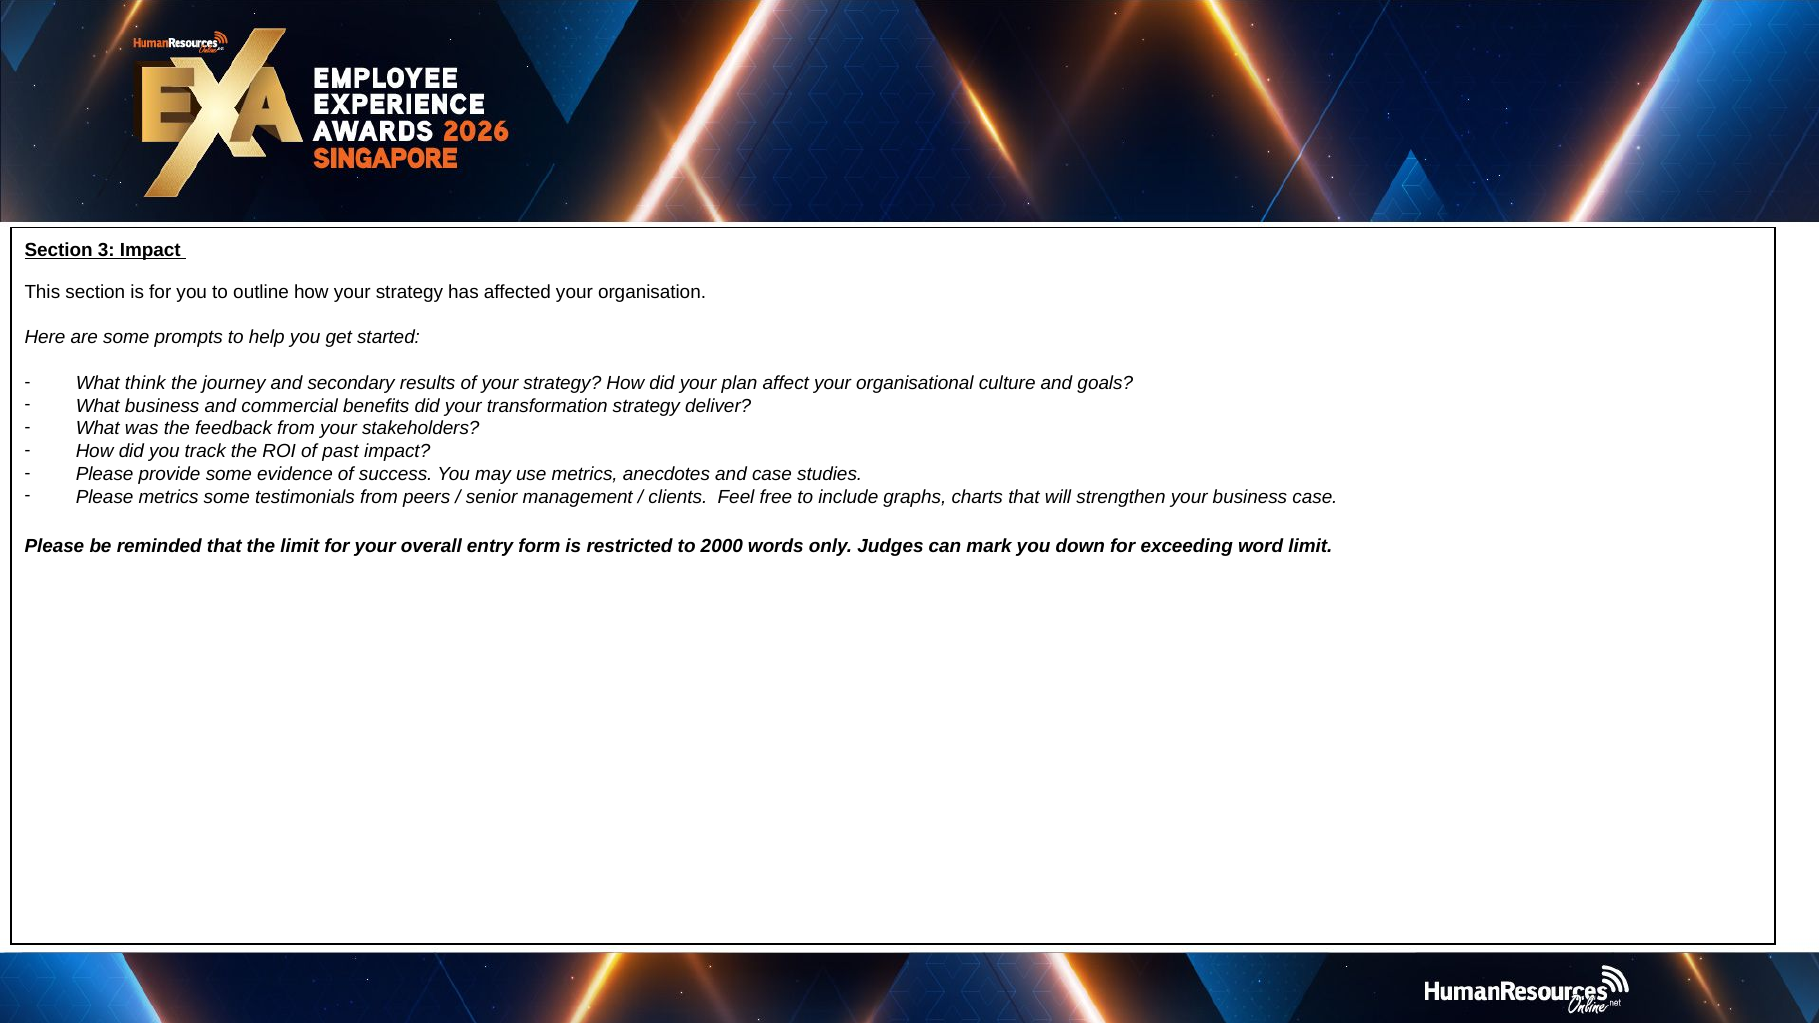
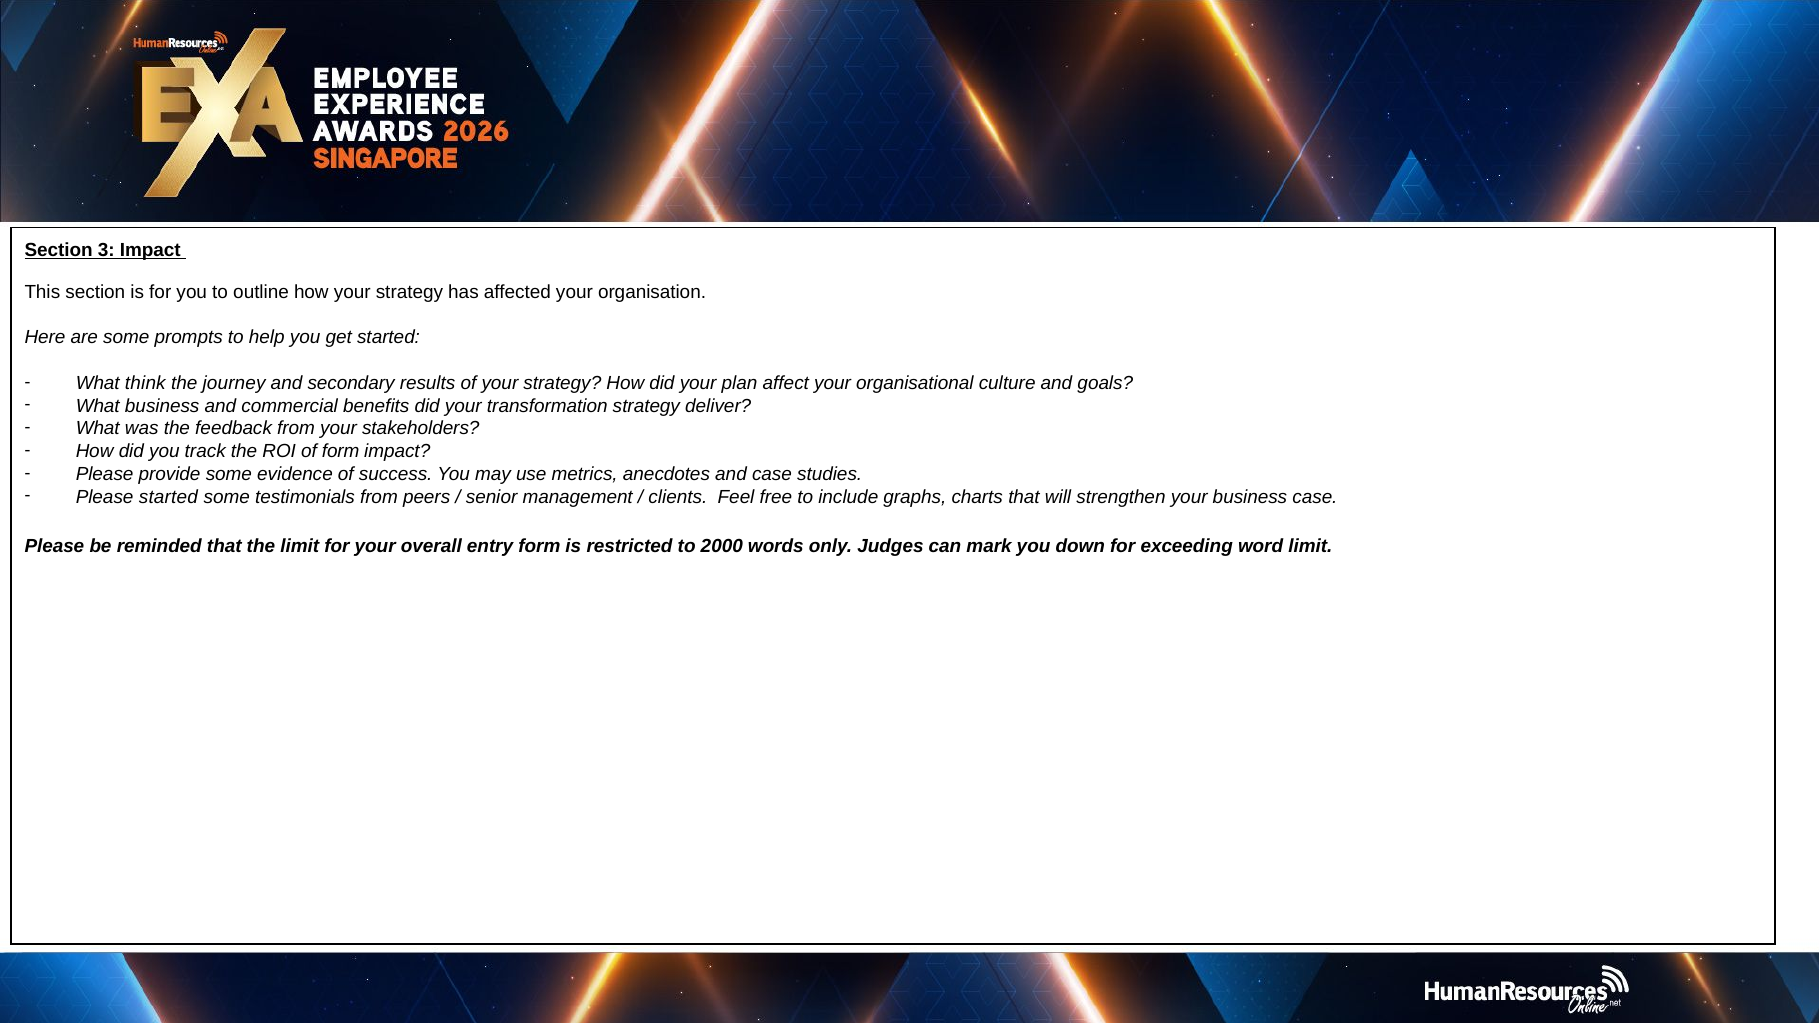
of past: past -> form
Please metrics: metrics -> started
